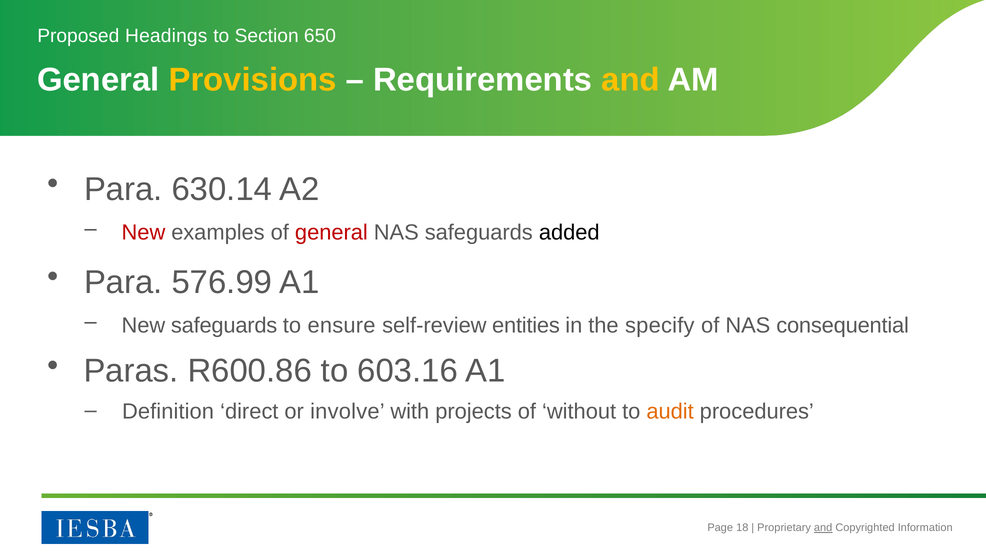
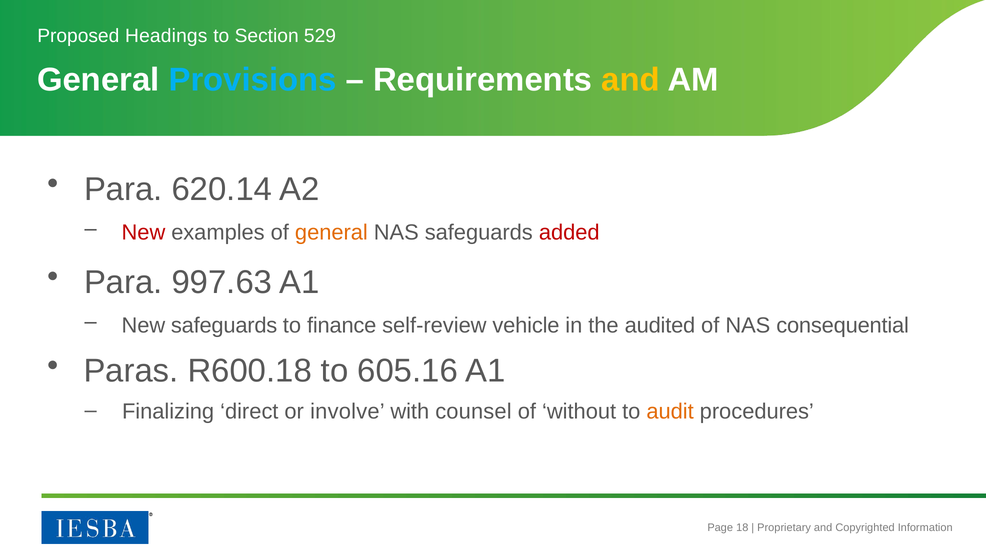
650: 650 -> 529
Provisions colour: yellow -> light blue
630.14: 630.14 -> 620.14
general at (331, 232) colour: red -> orange
added colour: black -> red
576.99: 576.99 -> 997.63
ensure: ensure -> finance
entities: entities -> vehicle
specify: specify -> audited
R600.86: R600.86 -> R600.18
603.16: 603.16 -> 605.16
Definition: Definition -> Finalizing
projects: projects -> counsel
and at (823, 528) underline: present -> none
